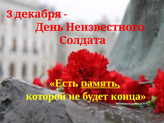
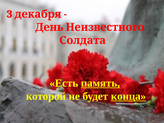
конца underline: none -> present
